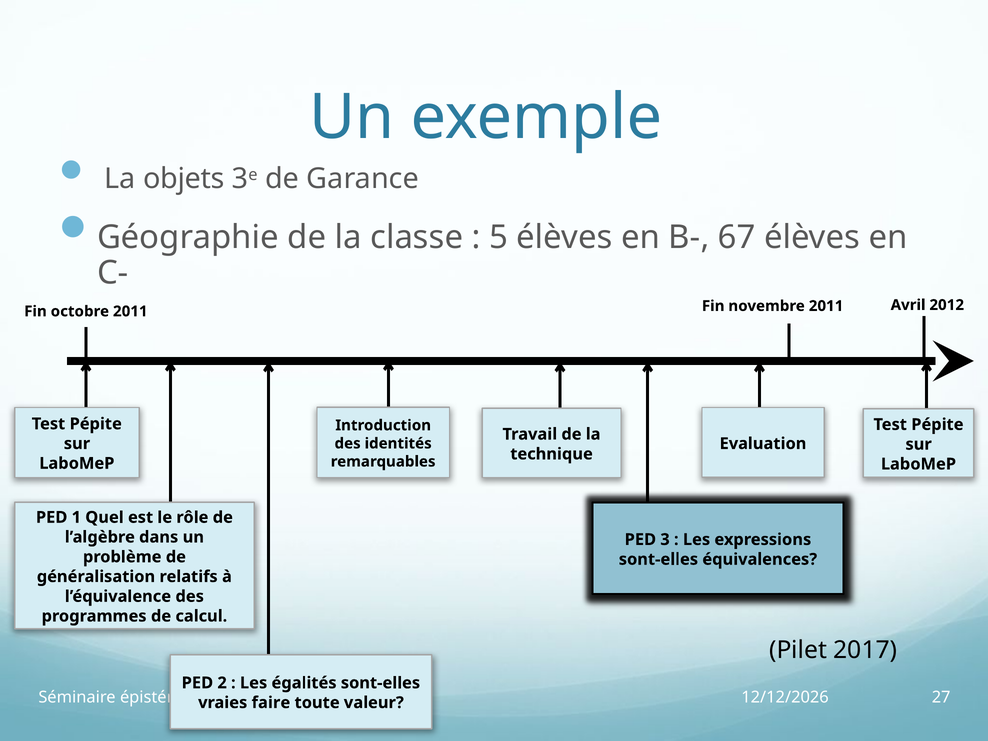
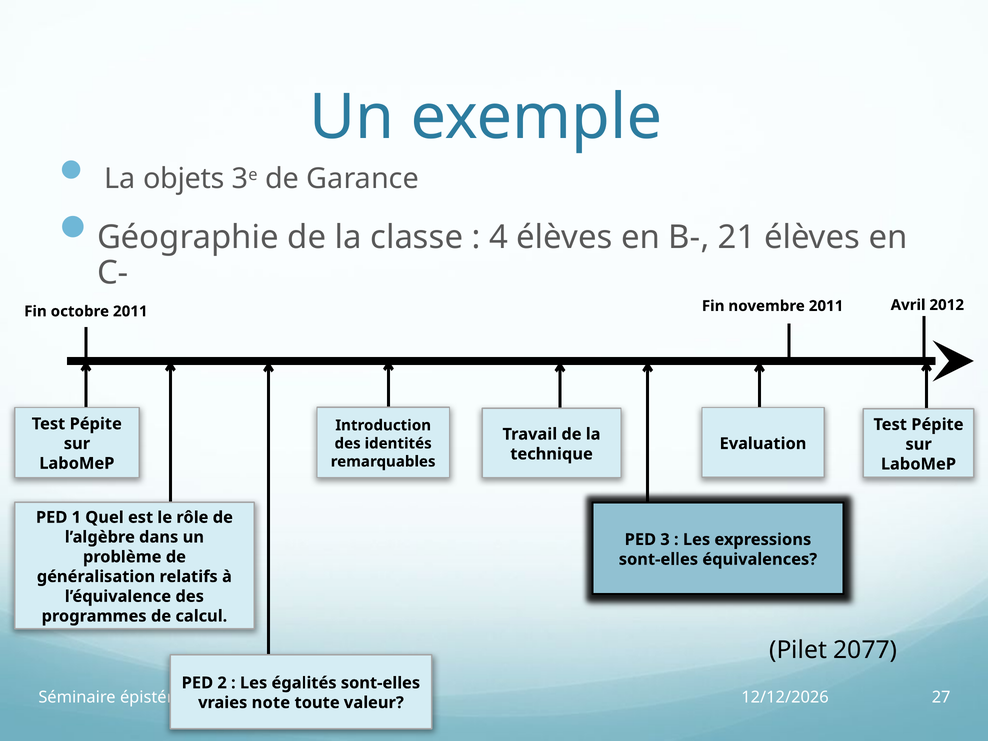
5: 5 -> 4
67: 67 -> 21
2017: 2017 -> 2077
faire: faire -> note
